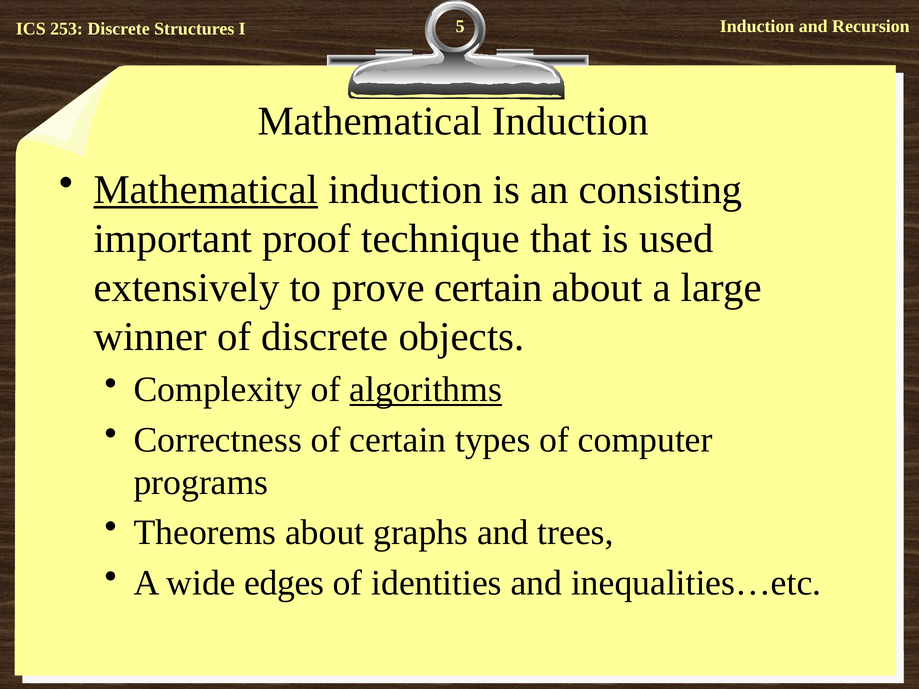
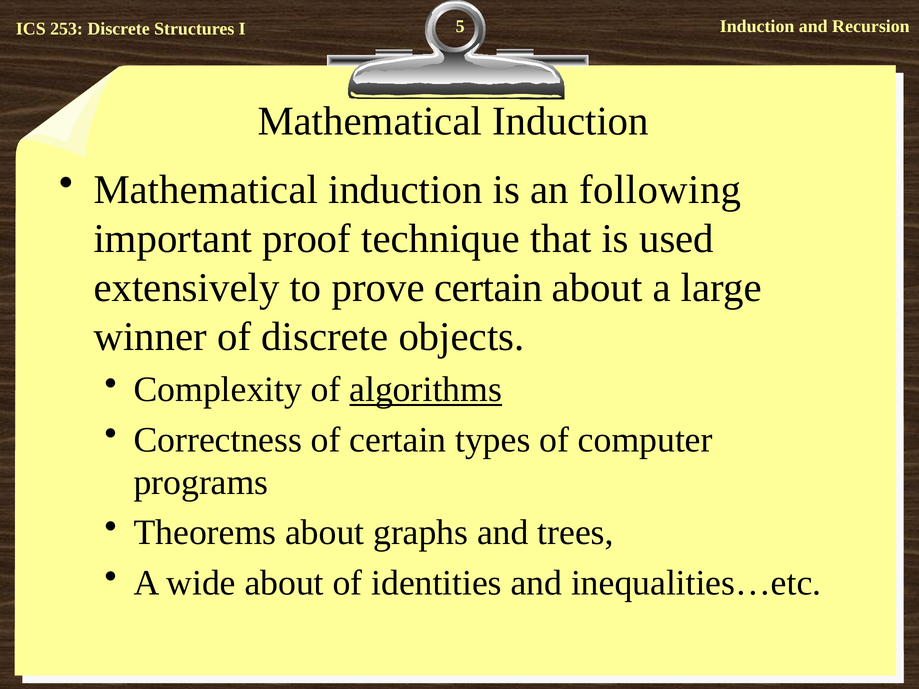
Mathematical at (206, 190) underline: present -> none
consisting: consisting -> following
wide edges: edges -> about
